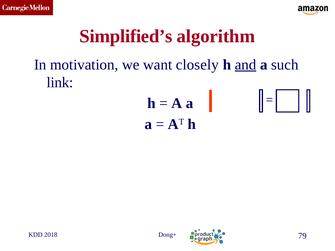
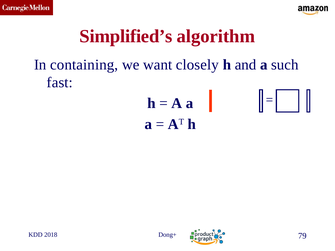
motivation: motivation -> containing
and underline: present -> none
link: link -> fast
